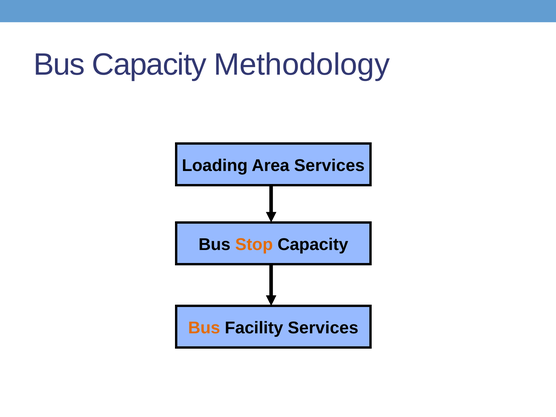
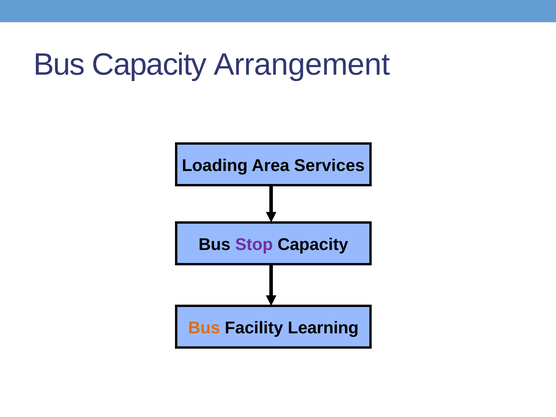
Methodology: Methodology -> Arrangement
Stop colour: orange -> purple
Facility Services: Services -> Learning
